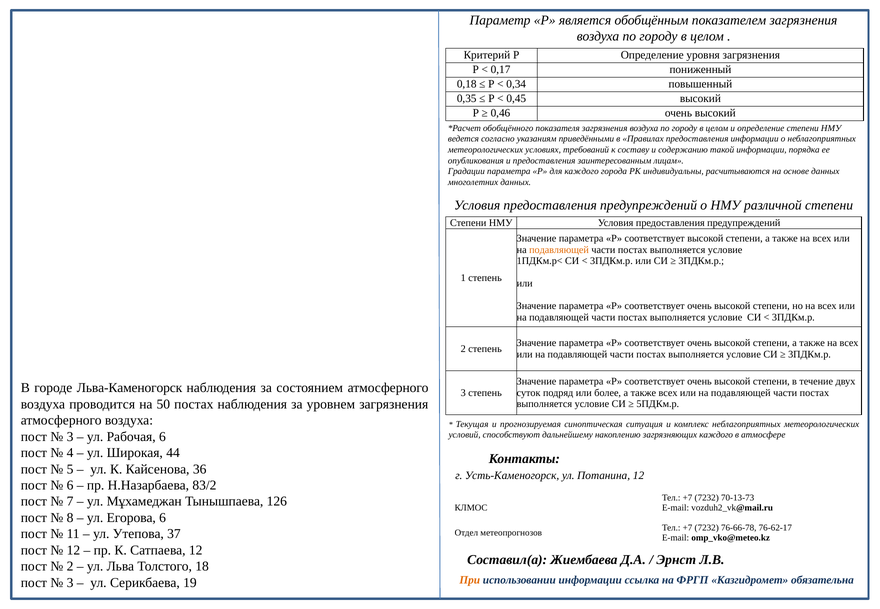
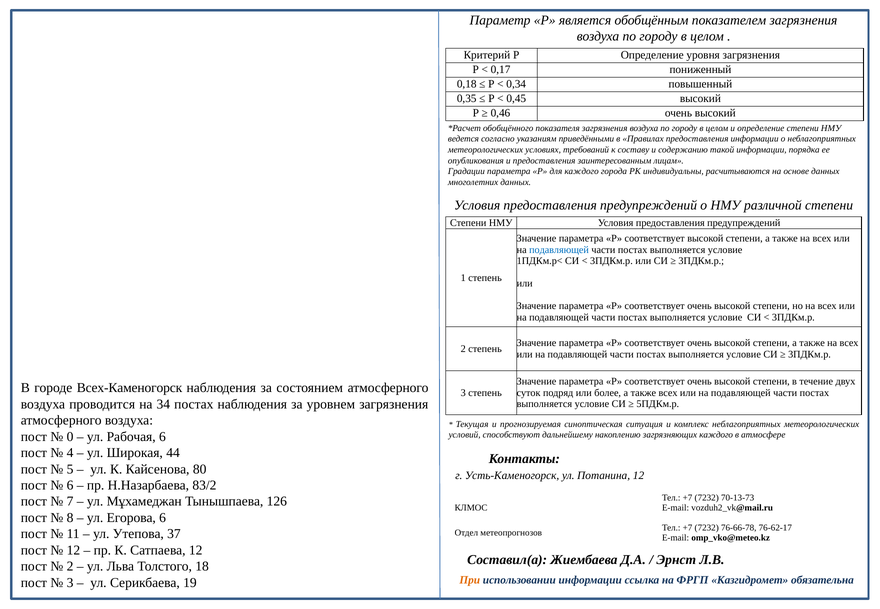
подавляющей at (559, 250) colour: orange -> blue
Льва-Каменогорск: Льва-Каменогорск -> Всех-Каменогорск
50: 50 -> 34
3 at (70, 437): 3 -> 0
36: 36 -> 80
